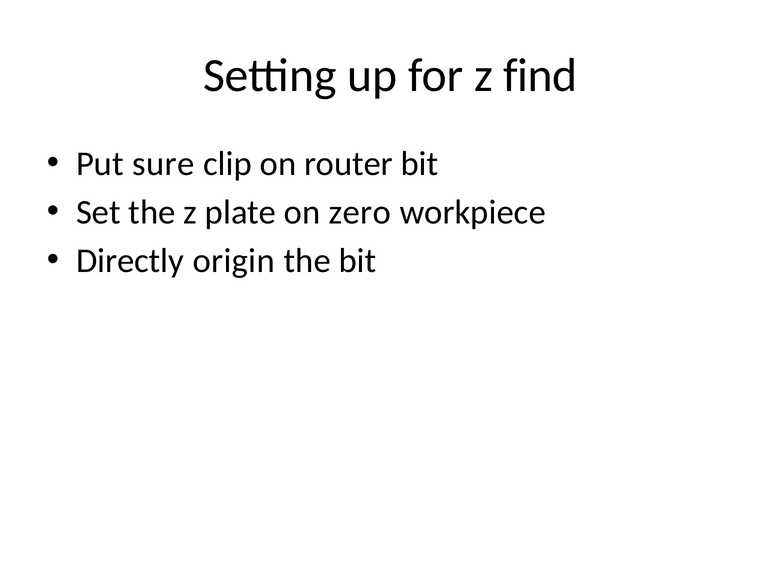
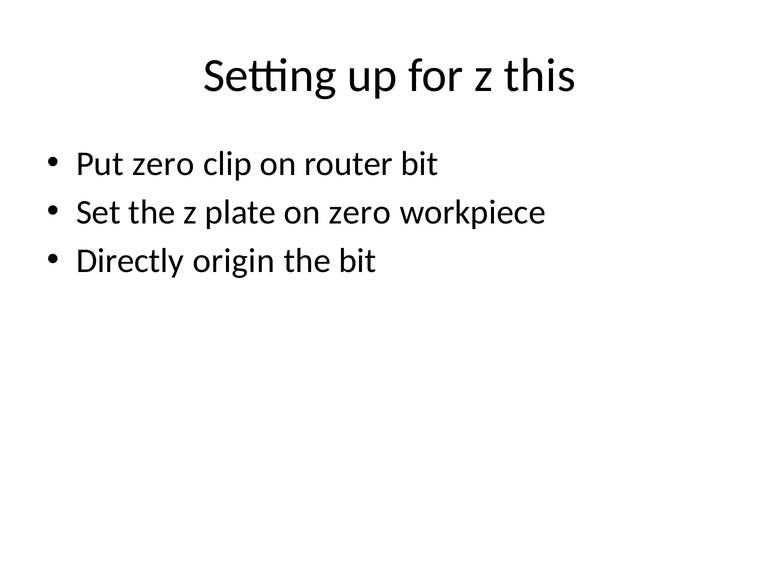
find: find -> this
Put sure: sure -> zero
